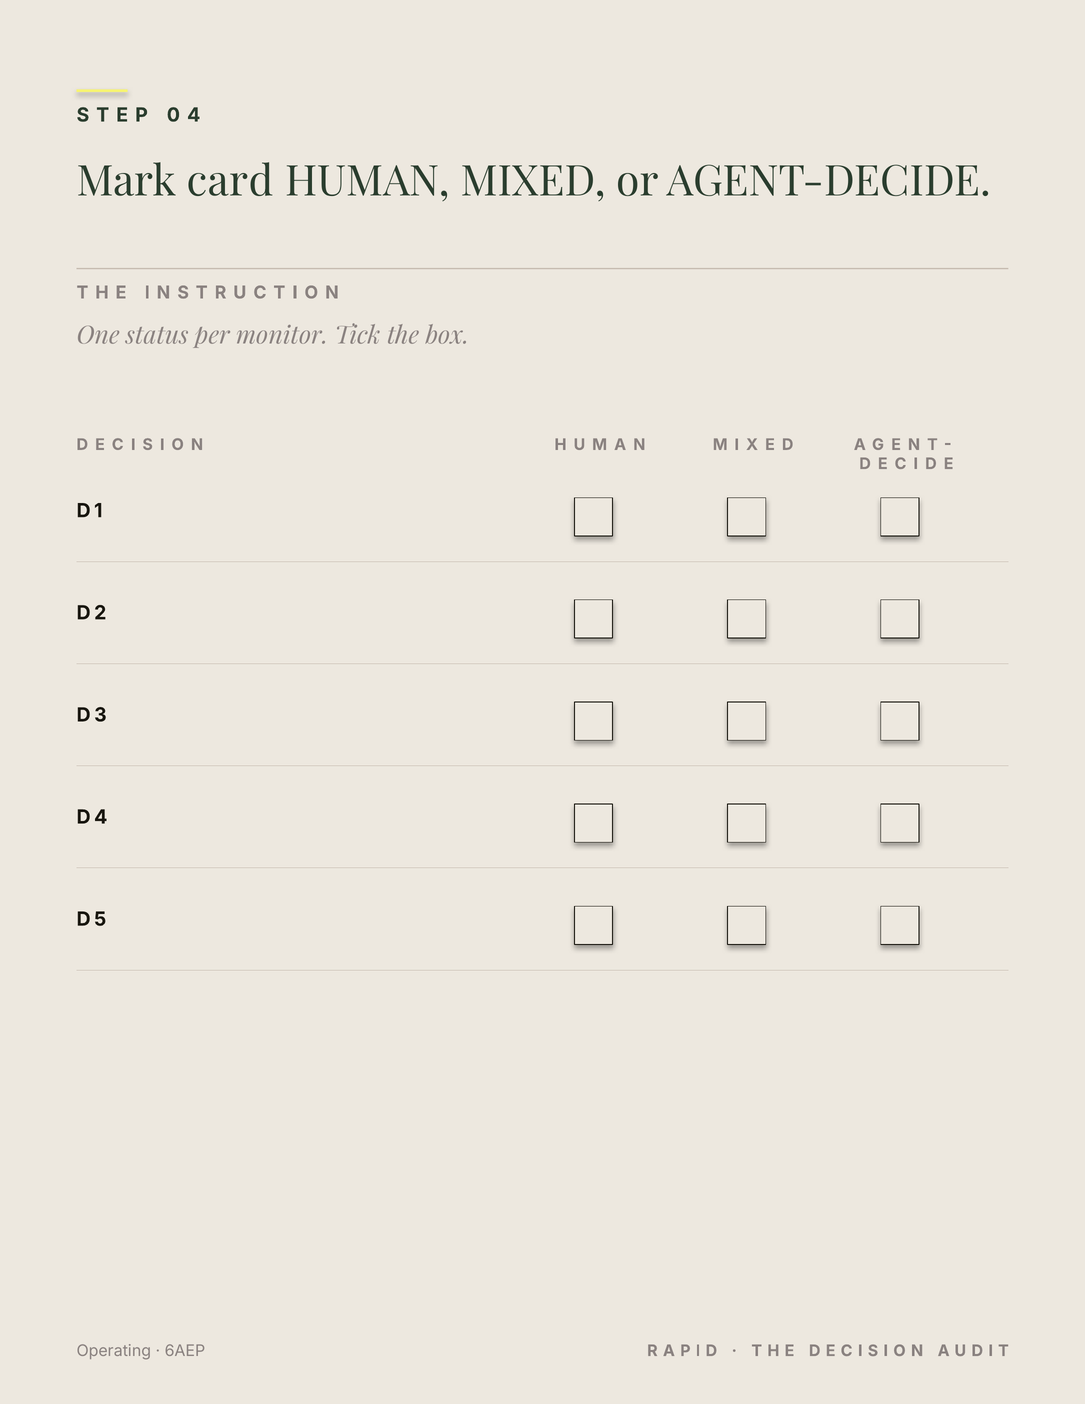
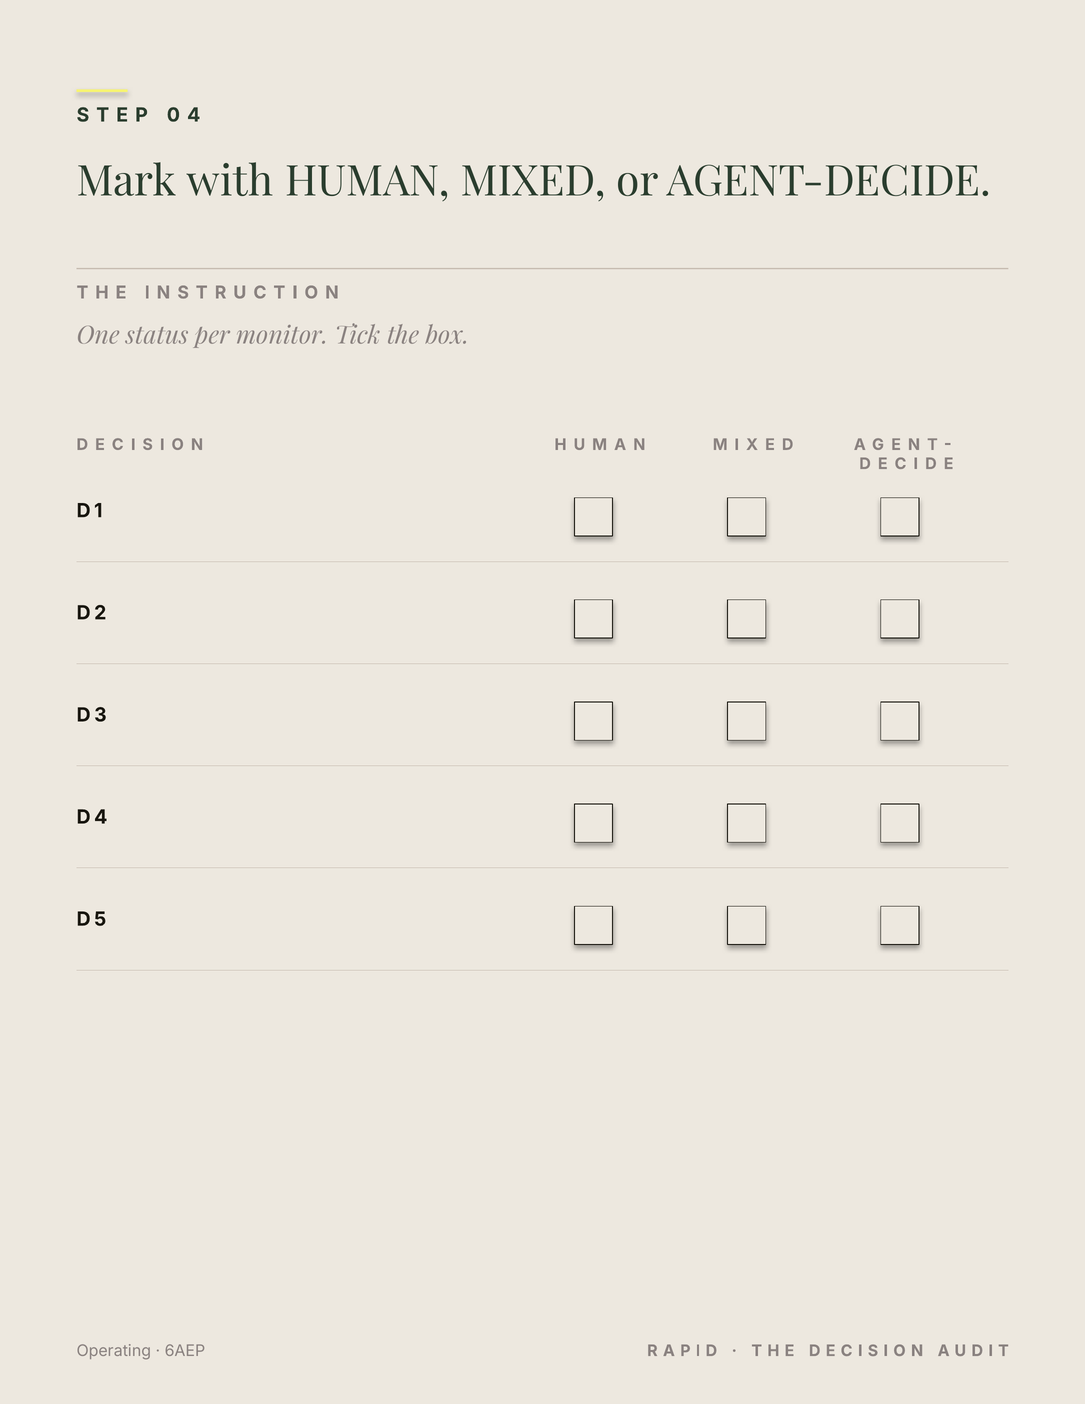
card: card -> with
